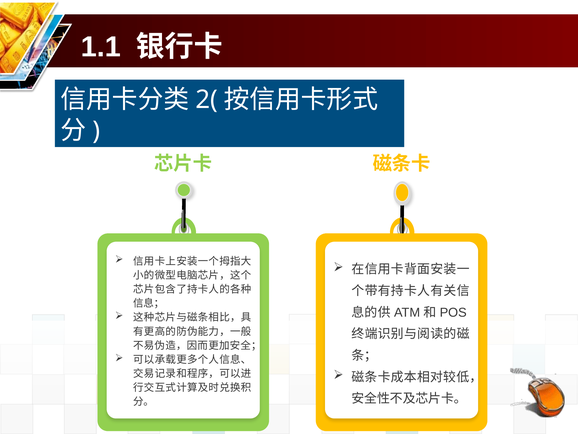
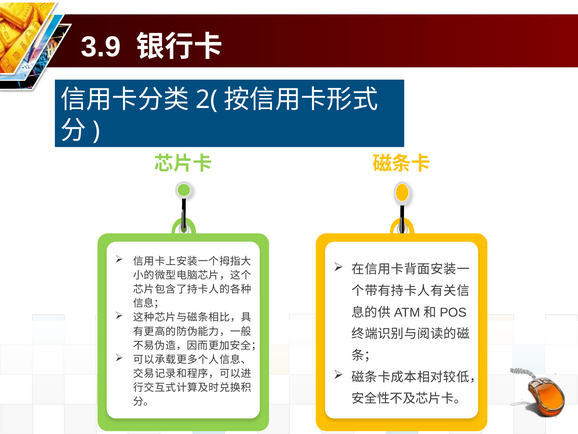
1.1: 1.1 -> 3.9
